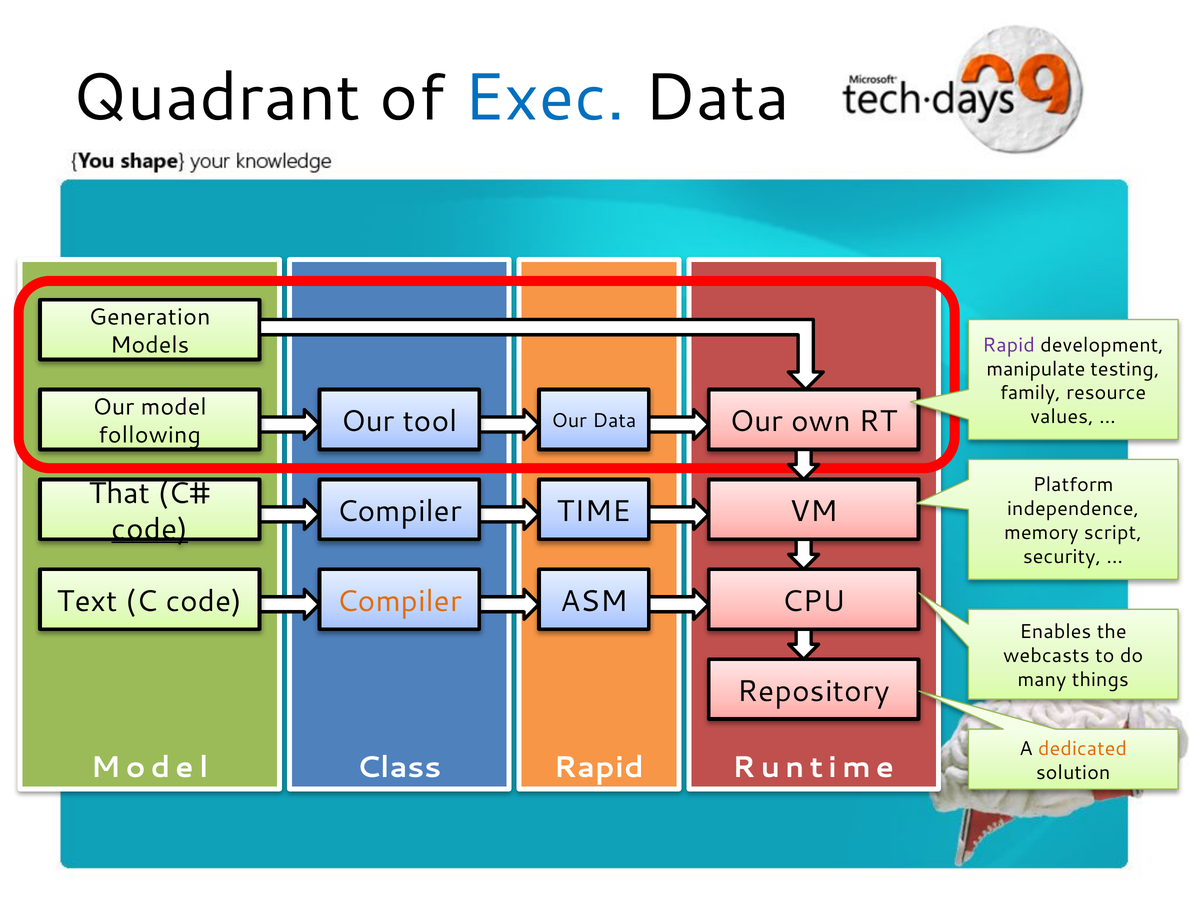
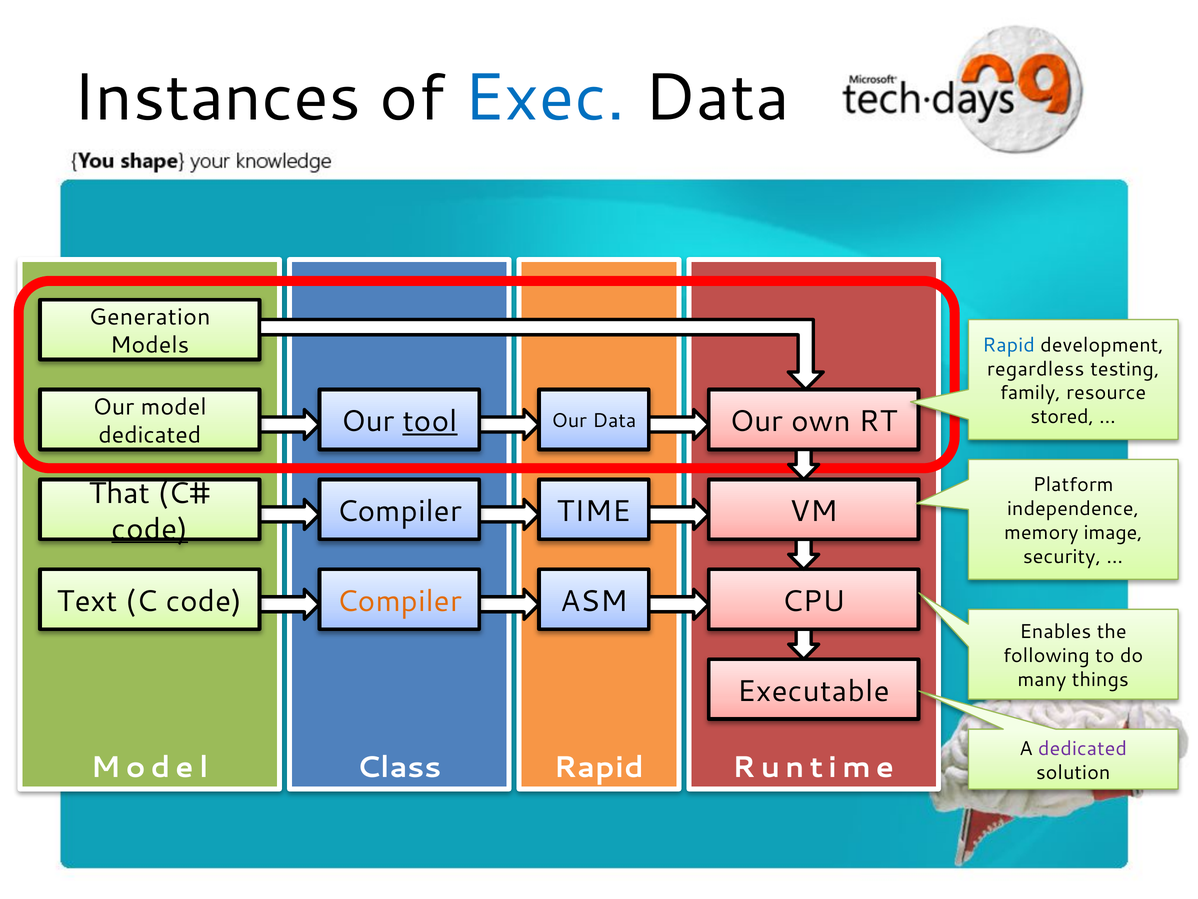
Quadrant: Quadrant -> Instances
Rapid at (1009, 345) colour: purple -> blue
manipulate: manipulate -> regardless
values: values -> stored
tool underline: none -> present
following at (150, 435): following -> dedicated
script: script -> image
webcasts: webcasts -> following
Repository: Repository -> Executable
dedicated at (1082, 748) colour: orange -> purple
